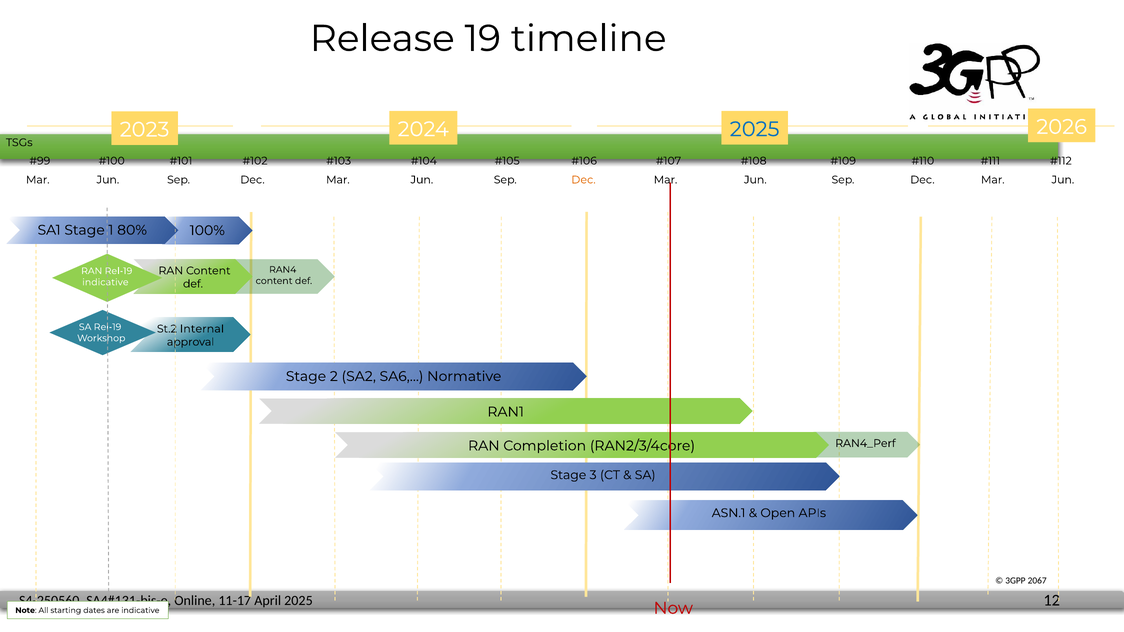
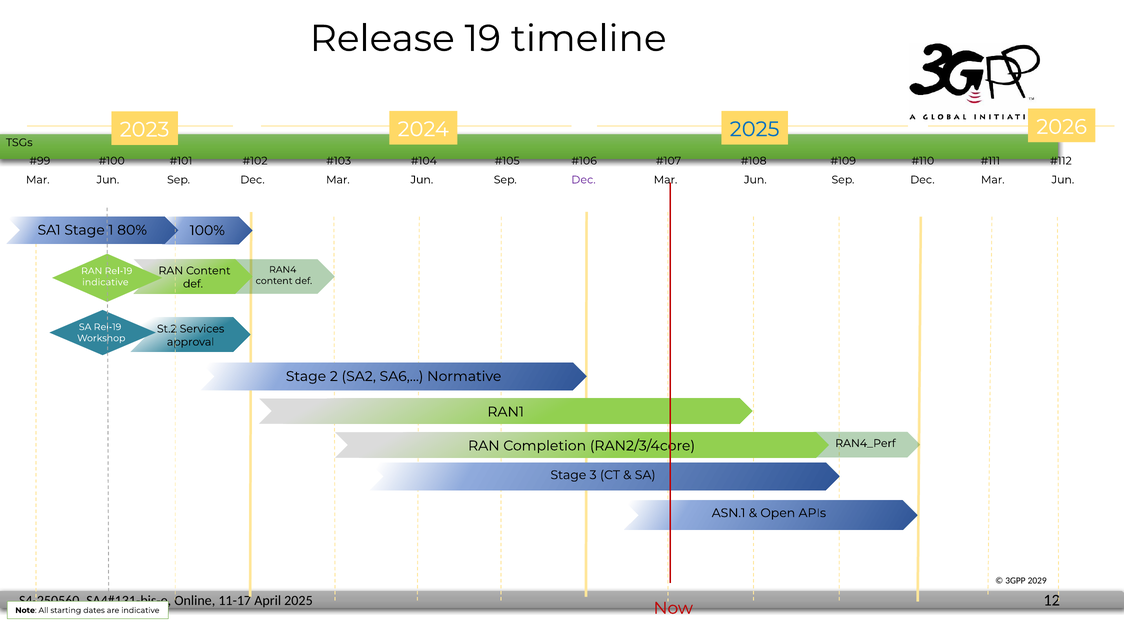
Dec at (583, 180) colour: orange -> purple
Internal: Internal -> Services
2067: 2067 -> 2029
